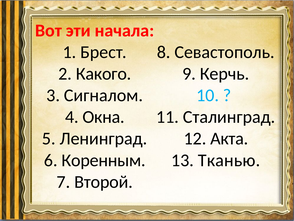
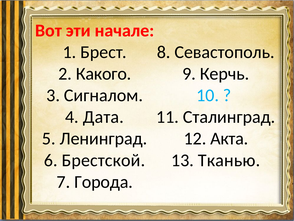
начала: начала -> начале
Окна: Окна -> Дата
Коренным: Коренным -> Брестской
Второй: Второй -> Города
